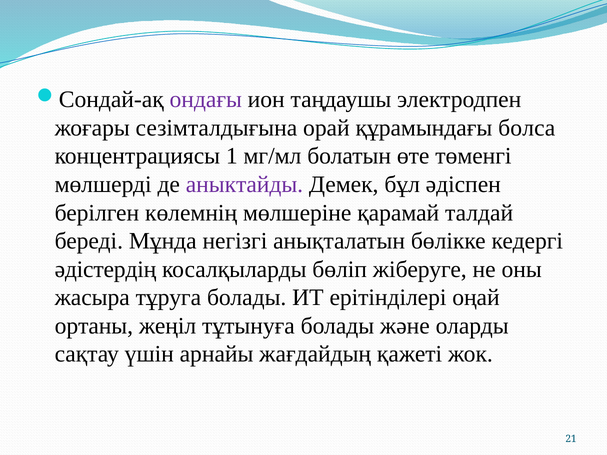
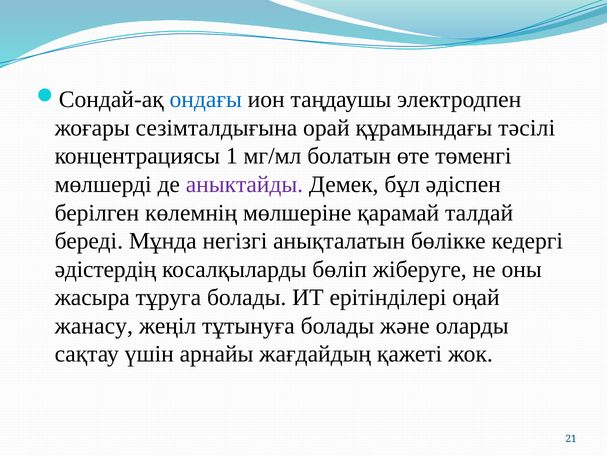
ондағы colour: purple -> blue
болса: болса -> тәсілі
ортаны: ортаны -> жанасу
